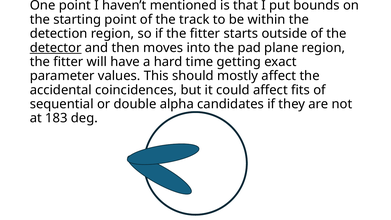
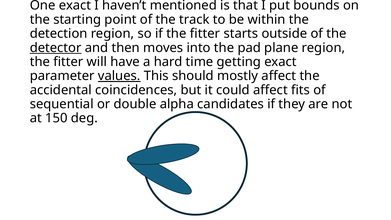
One point: point -> exact
values underline: none -> present
183: 183 -> 150
